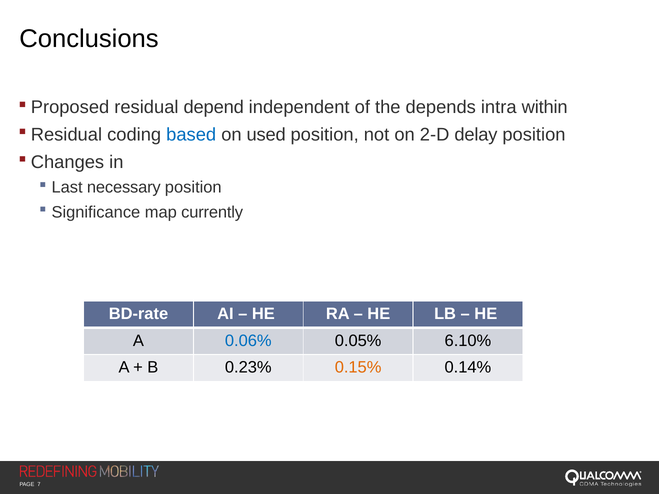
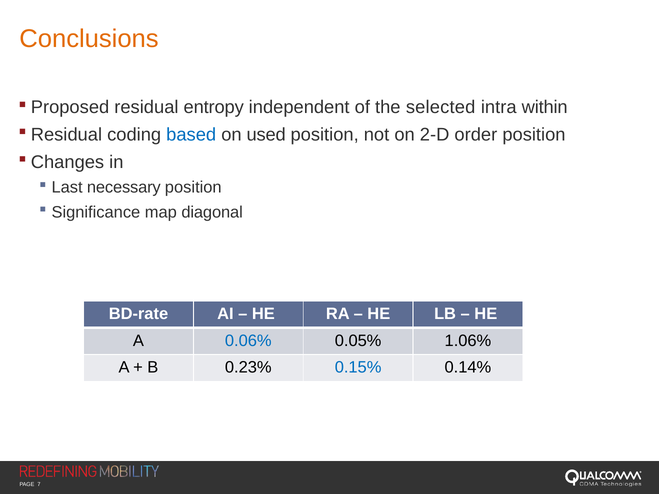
Conclusions colour: black -> orange
depend: depend -> entropy
depends: depends -> selected
delay: delay -> order
currently: currently -> diagonal
6.10%: 6.10% -> 1.06%
0.15% colour: orange -> blue
